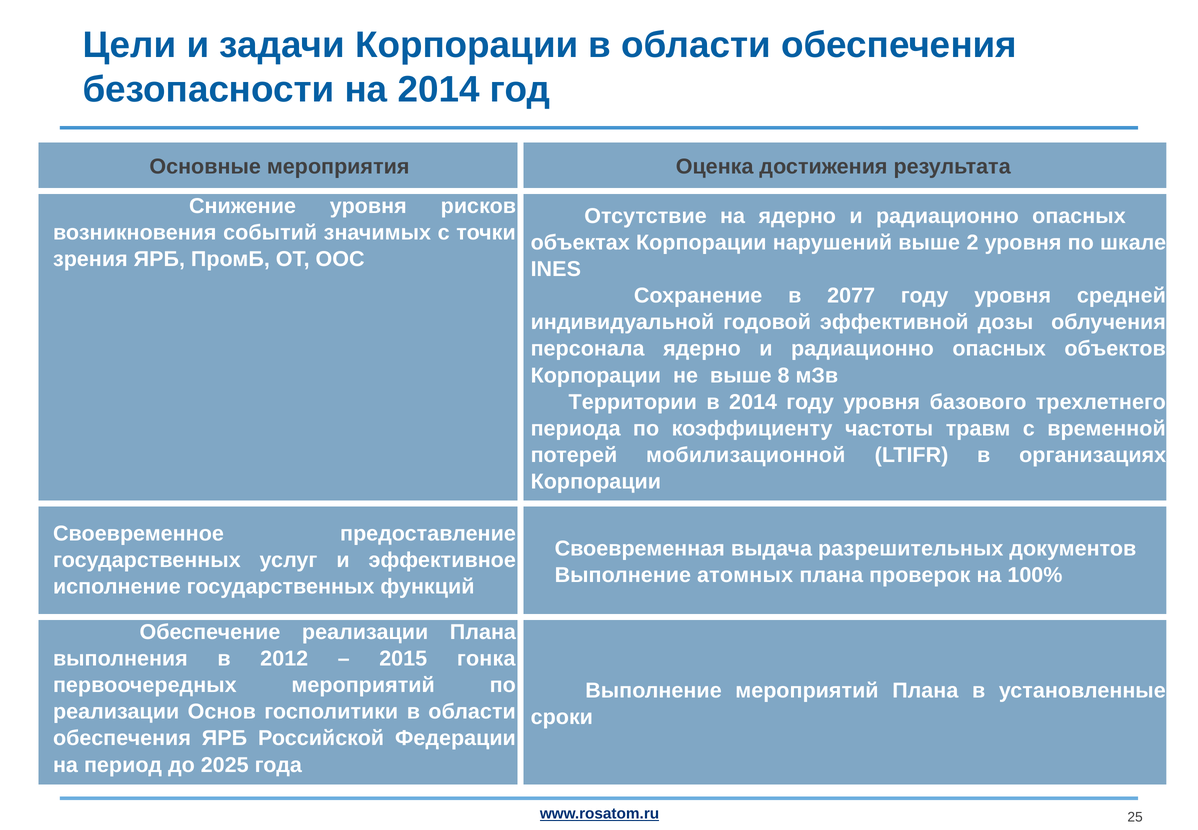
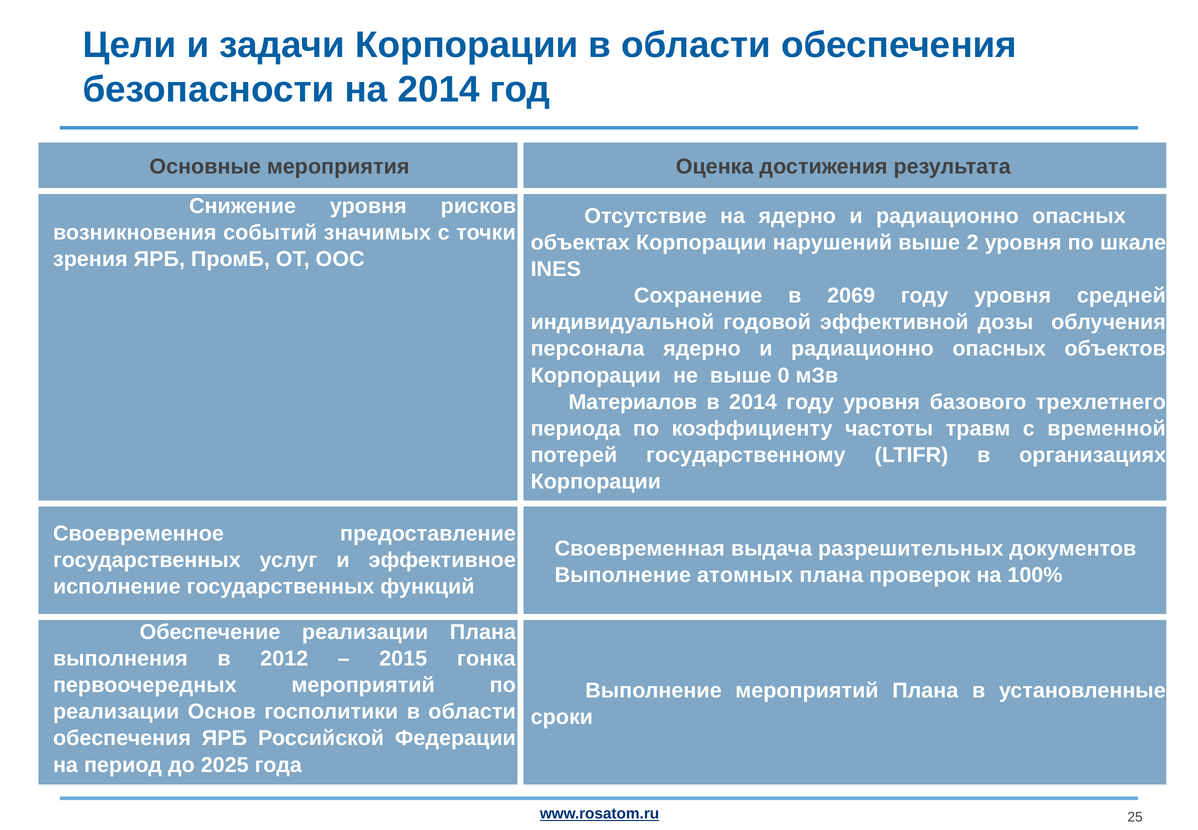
2077: 2077 -> 2069
8: 8 -> 0
Территории: Территории -> Материалов
мобилизационной: мобилизационной -> государственному
